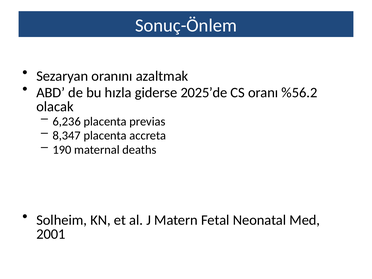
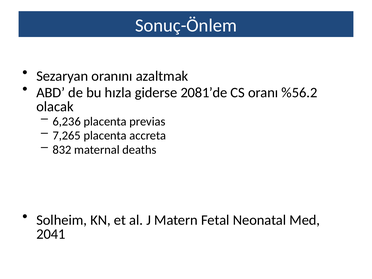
2025’de: 2025’de -> 2081’de
8,347: 8,347 -> 7,265
190: 190 -> 832
2001: 2001 -> 2041
